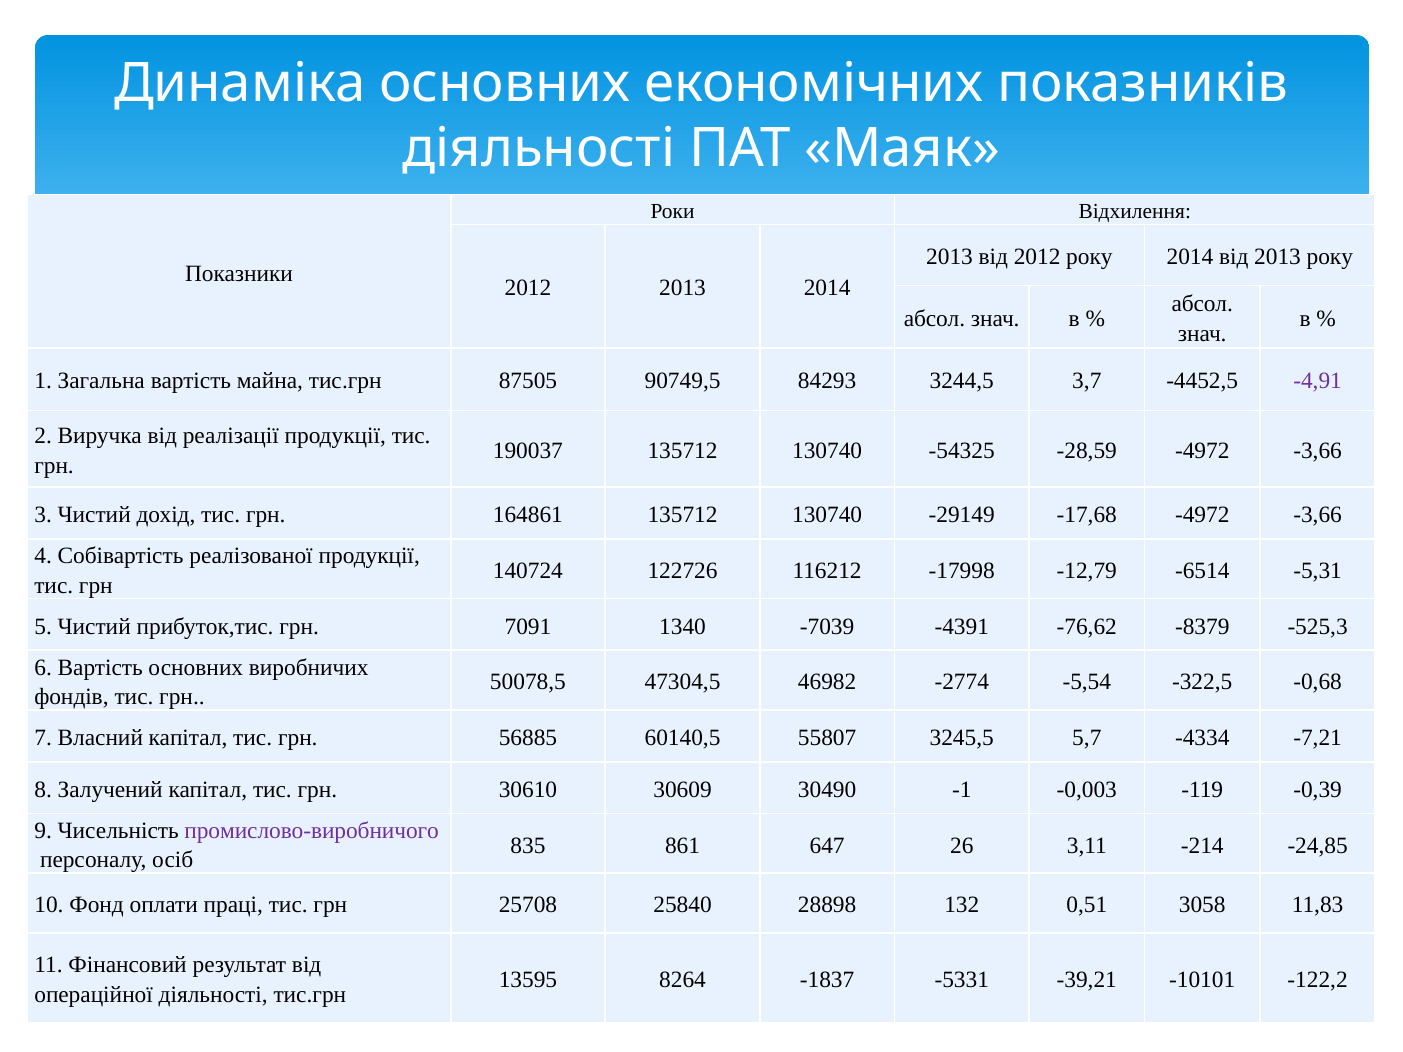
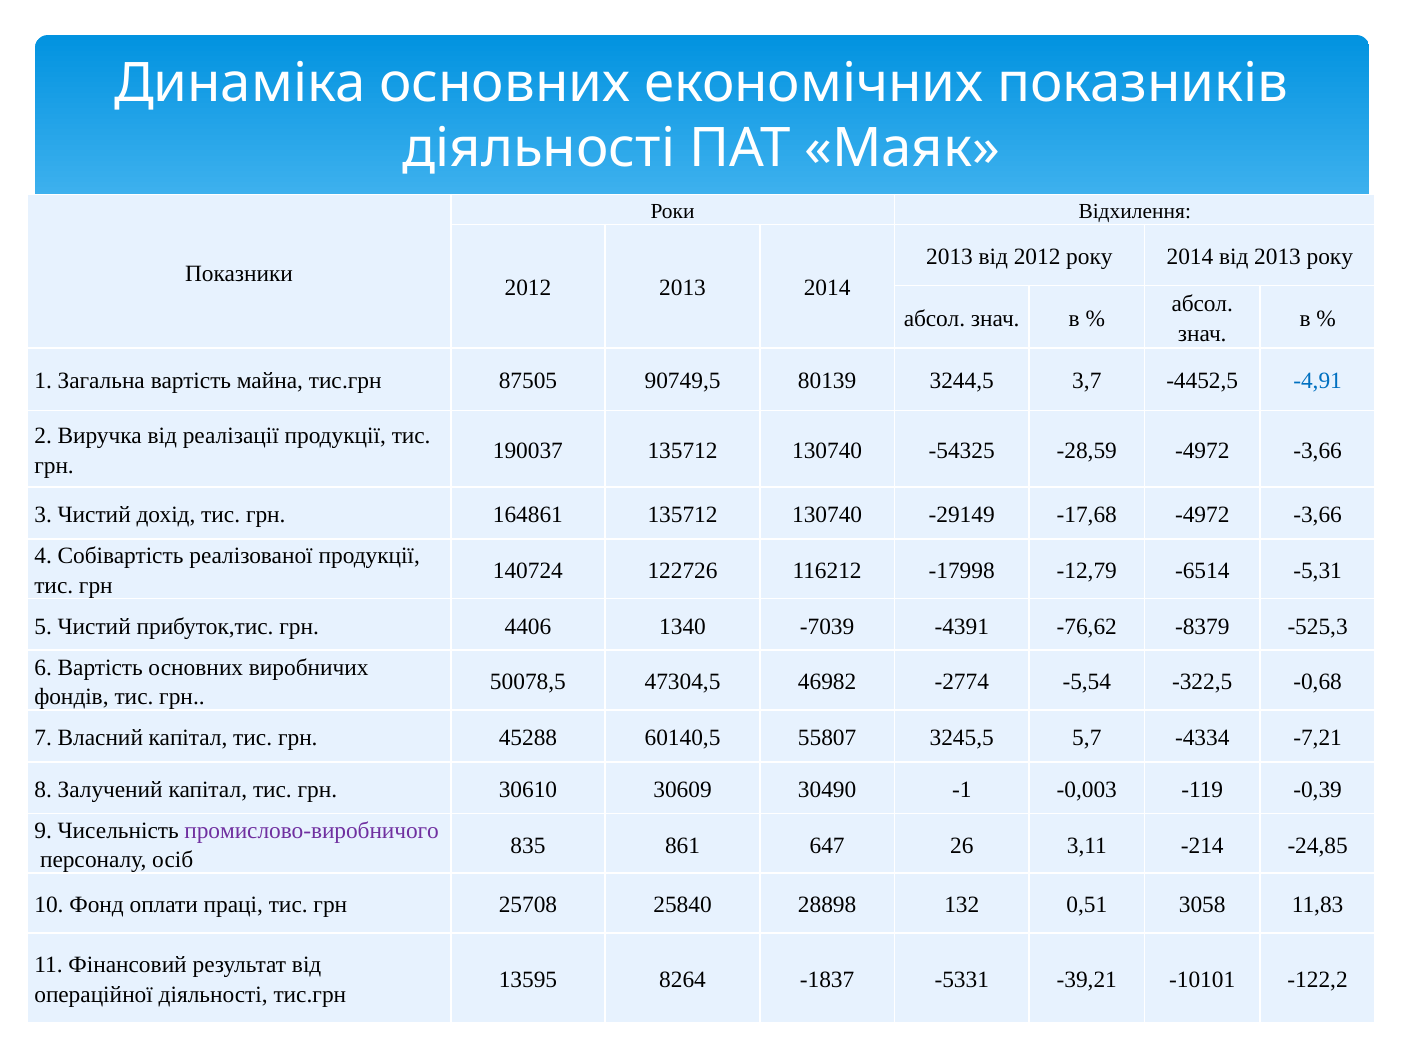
84293: 84293 -> 80139
-4,91 colour: purple -> blue
7091: 7091 -> 4406
56885: 56885 -> 45288
